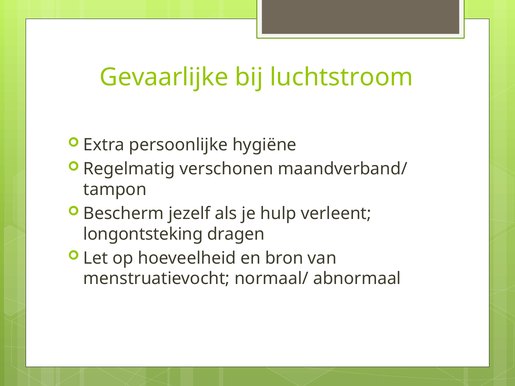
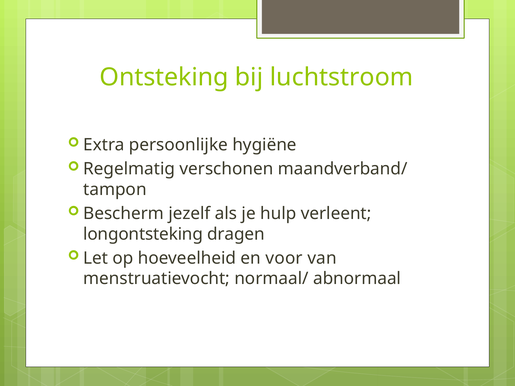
Gevaarlijke: Gevaarlijke -> Ontsteking
bron: bron -> voor
